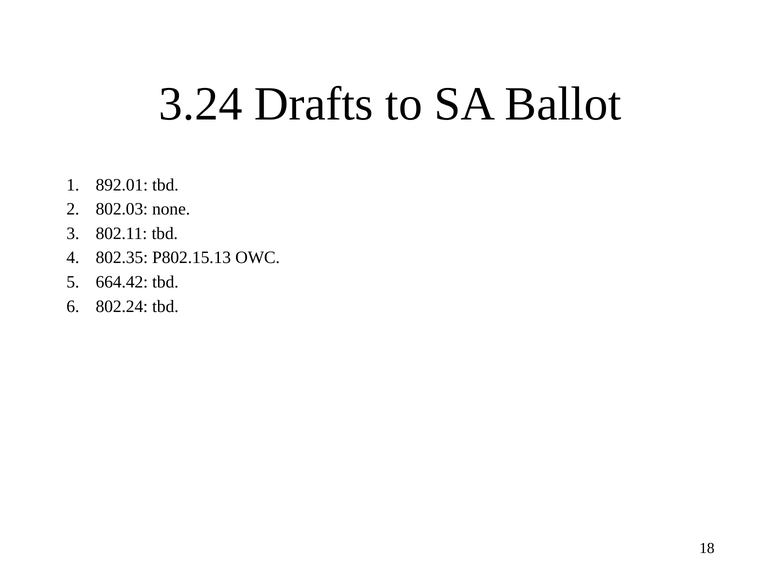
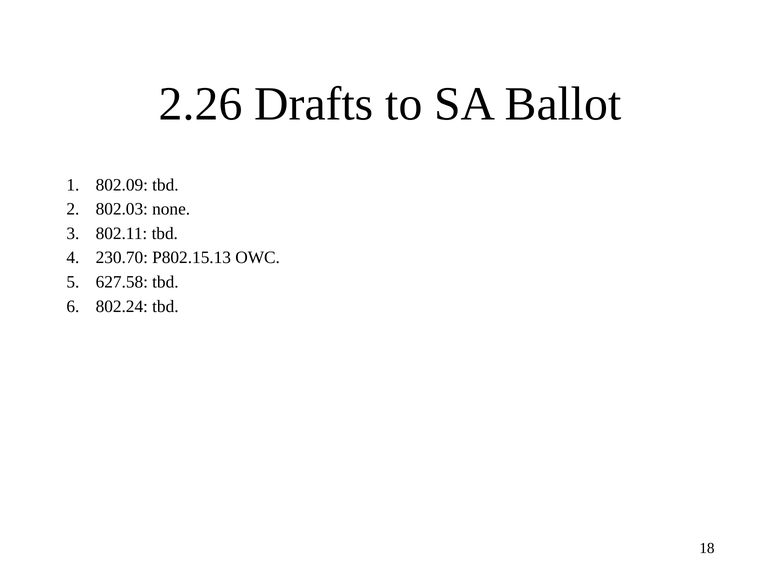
3.24: 3.24 -> 2.26
892.01: 892.01 -> 802.09
802.35: 802.35 -> 230.70
664.42: 664.42 -> 627.58
